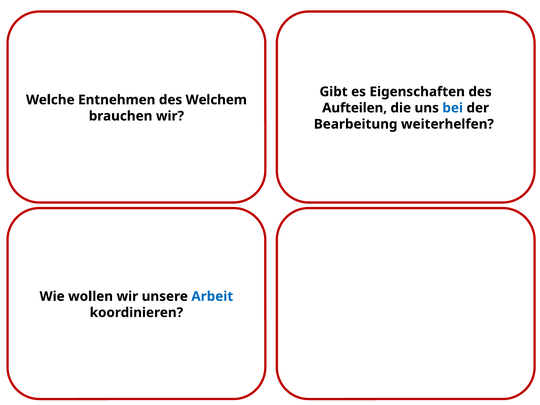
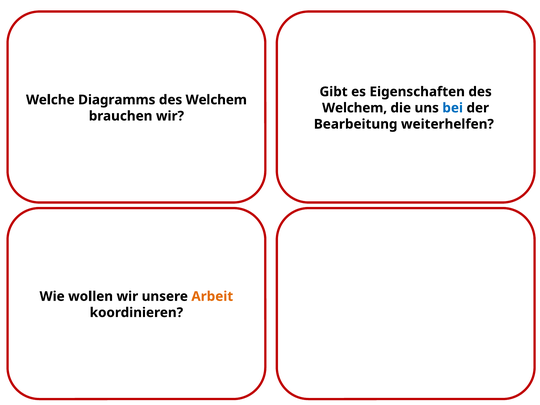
Entnehmen: Entnehmen -> Diagramms
Aufteilen at (355, 108): Aufteilen -> Welchem
Arbeit colour: blue -> orange
